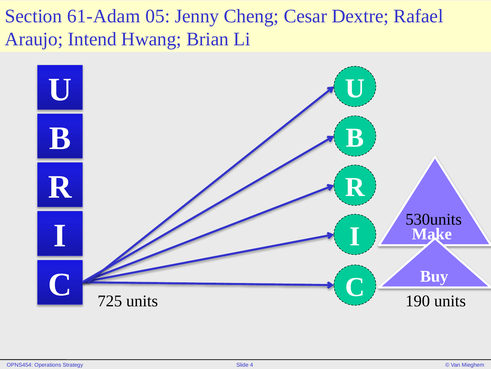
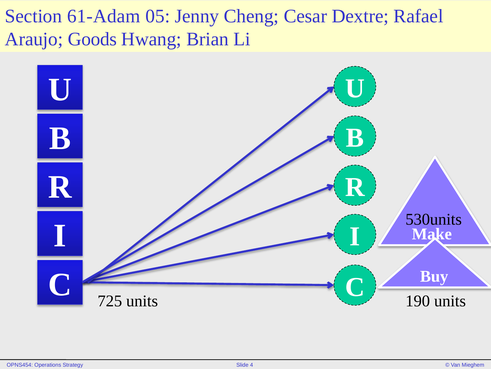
Intend: Intend -> Goods
